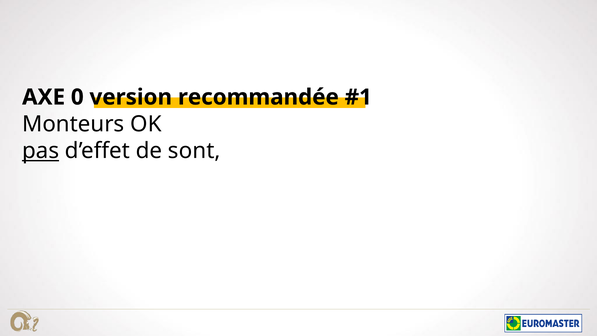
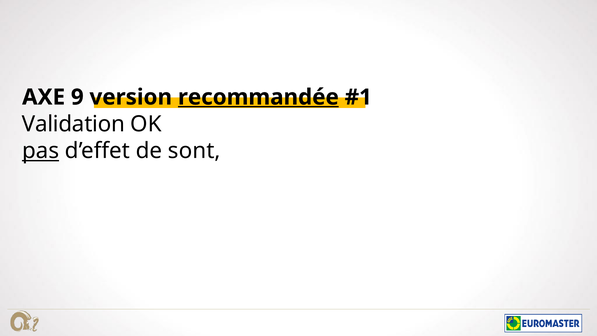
0: 0 -> 9
recommandée underline: none -> present
Monteurs: Monteurs -> Validation
